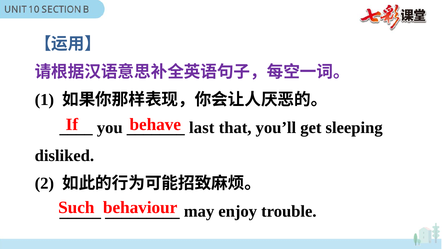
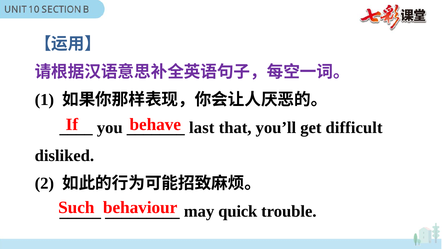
sleeping: sleeping -> difficult
enjoy: enjoy -> quick
